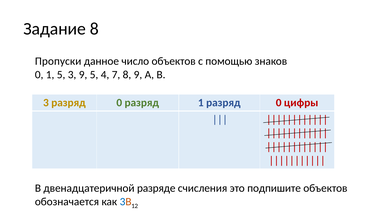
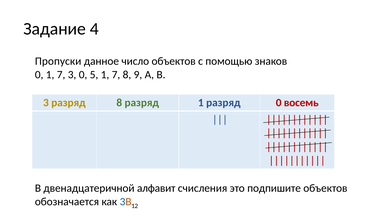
Задание 8: 8 -> 4
0 1 5: 5 -> 7
3 9: 9 -> 0
5 4: 4 -> 1
3 разряд 0: 0 -> 8
цифры: цифры -> восемь
разряде: разряде -> алфавит
